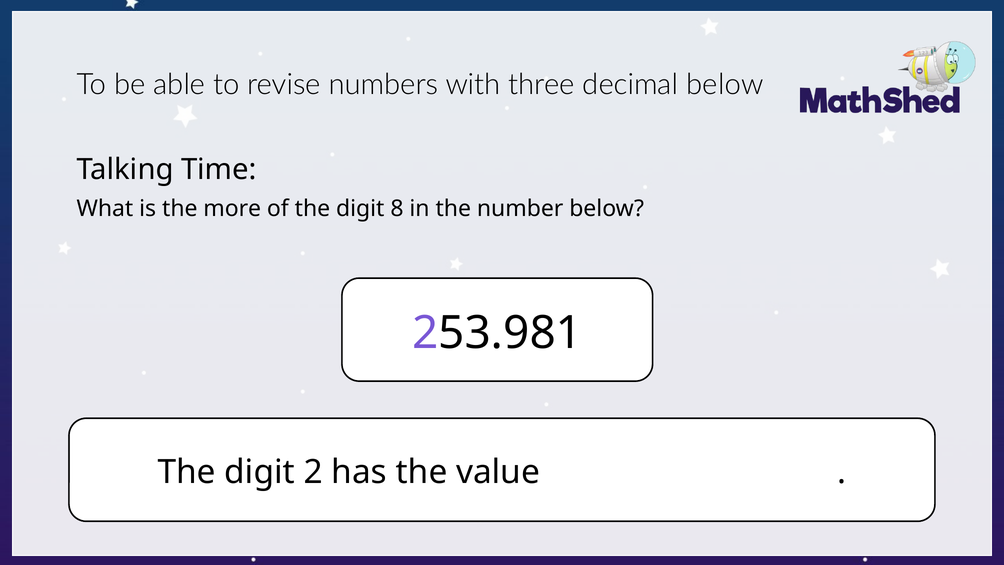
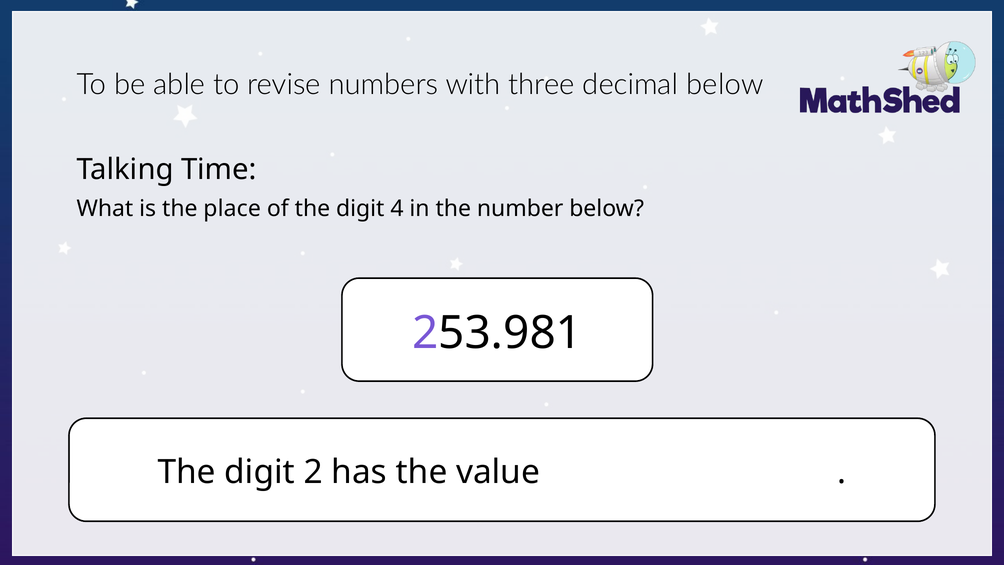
more: more -> place
8: 8 -> 4
